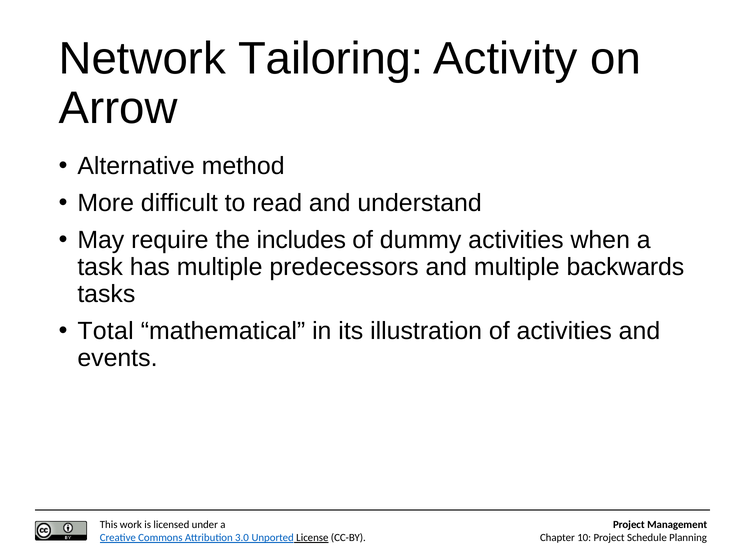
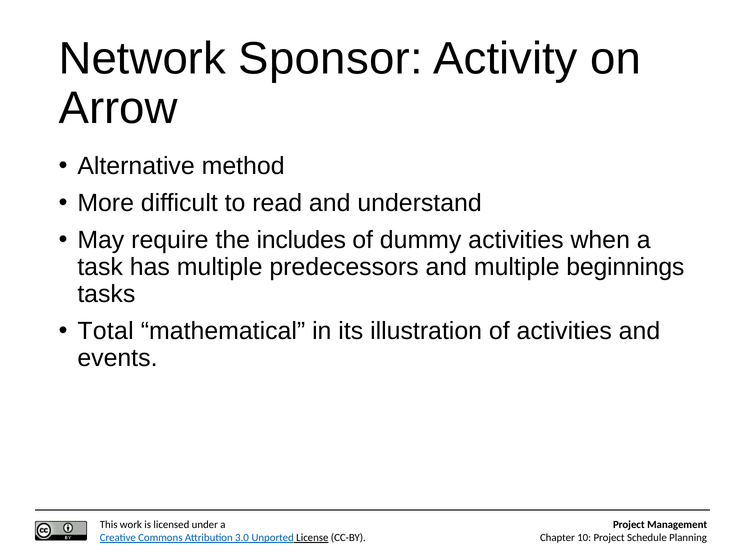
Tailoring: Tailoring -> Sponsor
backwards: backwards -> beginnings
